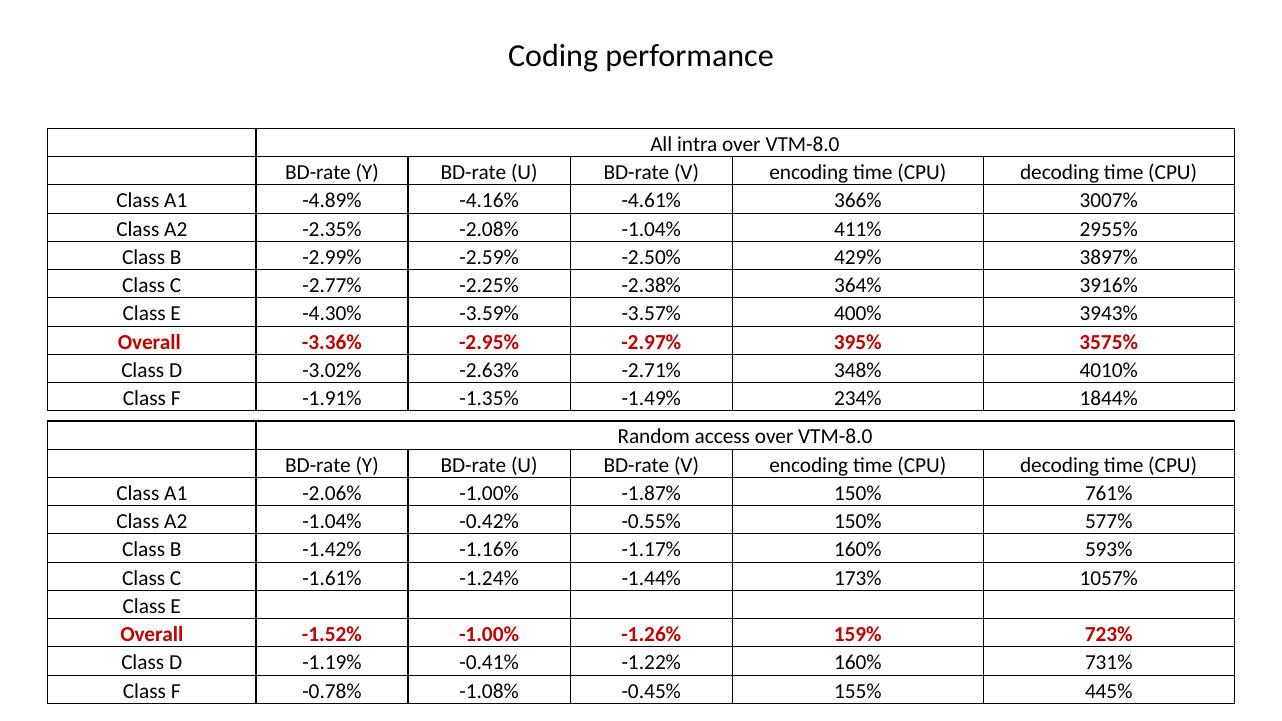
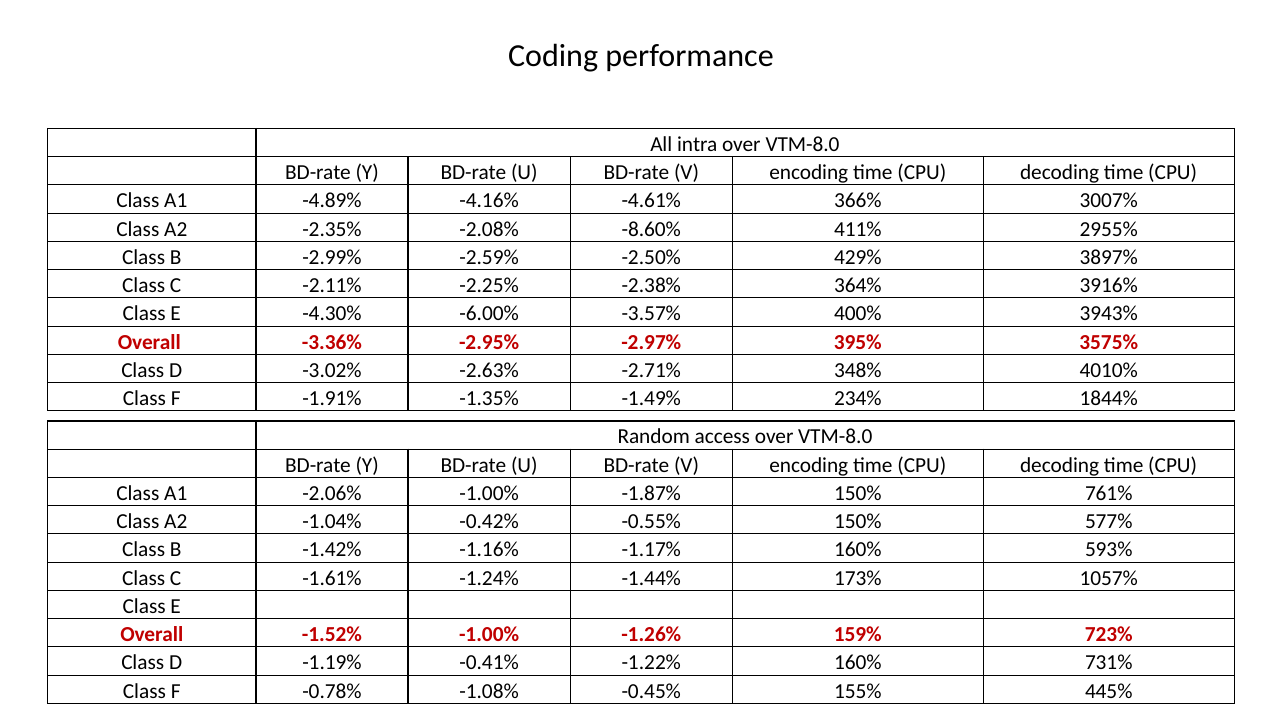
-2.08% -1.04%: -1.04% -> -8.60%
-2.77%: -2.77% -> -2.11%
-3.59%: -3.59% -> -6.00%
